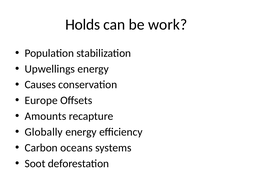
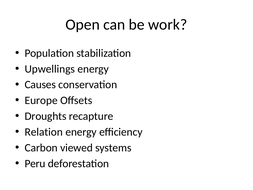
Holds: Holds -> Open
Amounts: Amounts -> Droughts
Globally: Globally -> Relation
oceans: oceans -> viewed
Soot: Soot -> Peru
